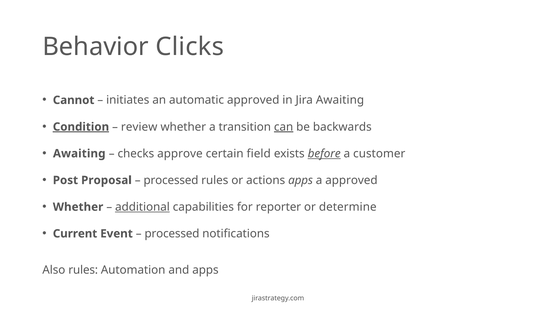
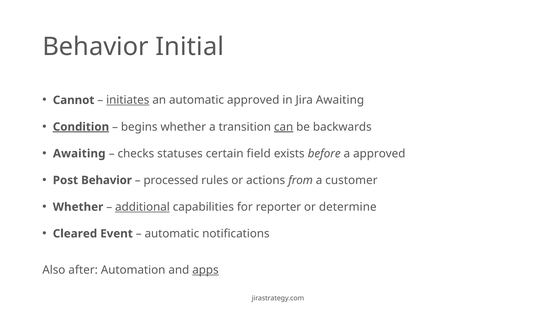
Clicks: Clicks -> Initial
initiates underline: none -> present
review: review -> begins
approve: approve -> statuses
before underline: present -> none
a customer: customer -> approved
Post Proposal: Proposal -> Behavior
actions apps: apps -> from
a approved: approved -> customer
Current: Current -> Cleared
processed at (172, 233): processed -> automatic
Also rules: rules -> after
apps at (205, 270) underline: none -> present
